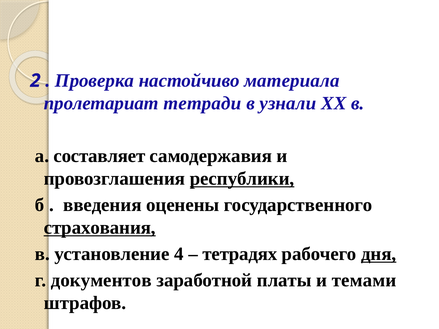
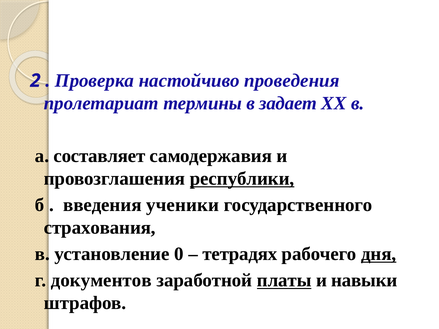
материала: материала -> проведения
тетради: тетради -> термины
узнали: узнали -> задает
оценены: оценены -> ученики
страхования underline: present -> none
4: 4 -> 0
платы underline: none -> present
темами: темами -> навыки
